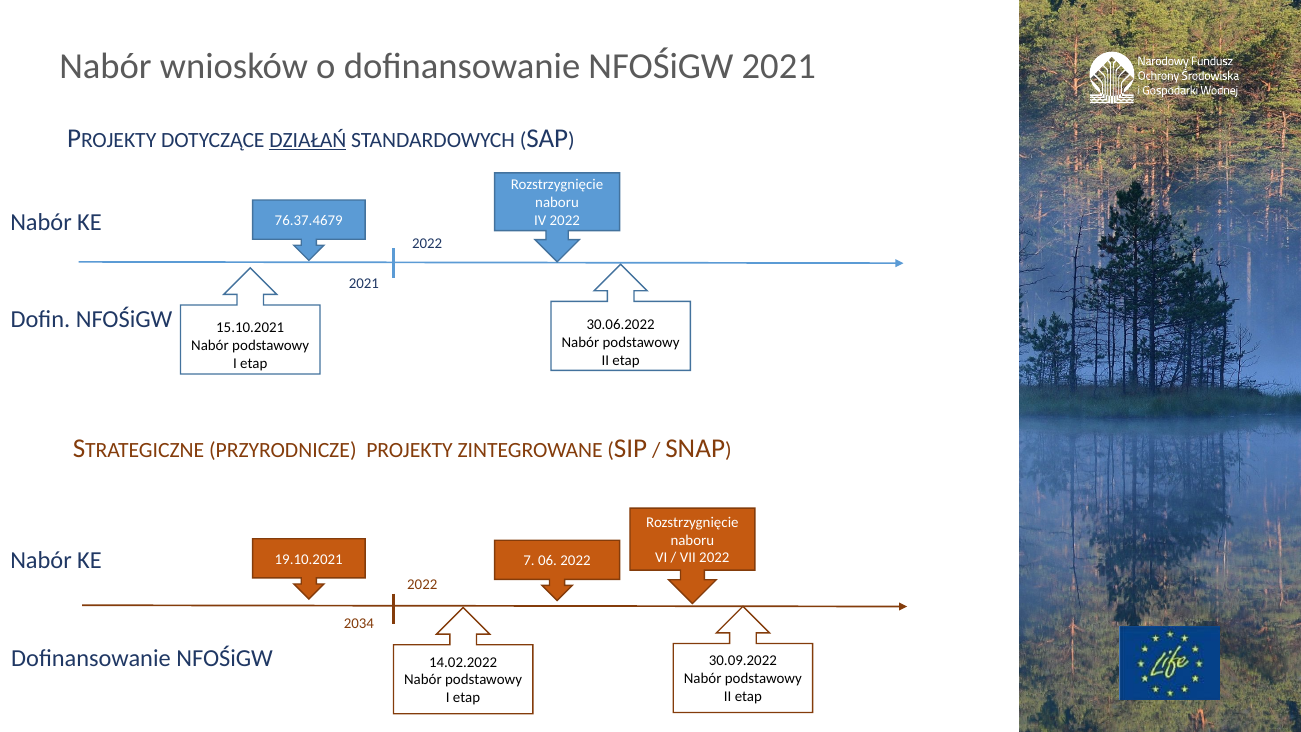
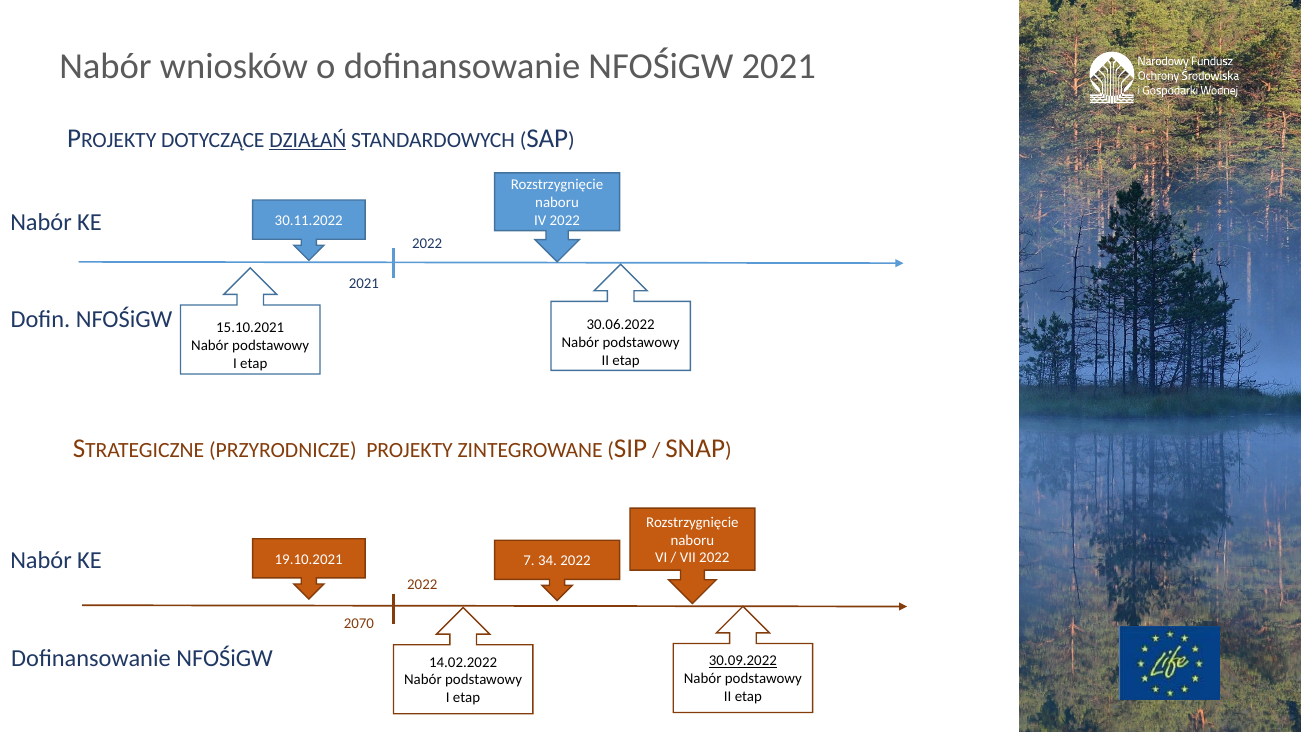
76.37.4679: 76.37.4679 -> 30.11.2022
06: 06 -> 34
2034: 2034 -> 2070
30.09.2022 underline: none -> present
